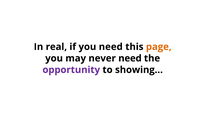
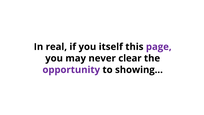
you need: need -> itself
page colour: orange -> purple
never need: need -> clear
